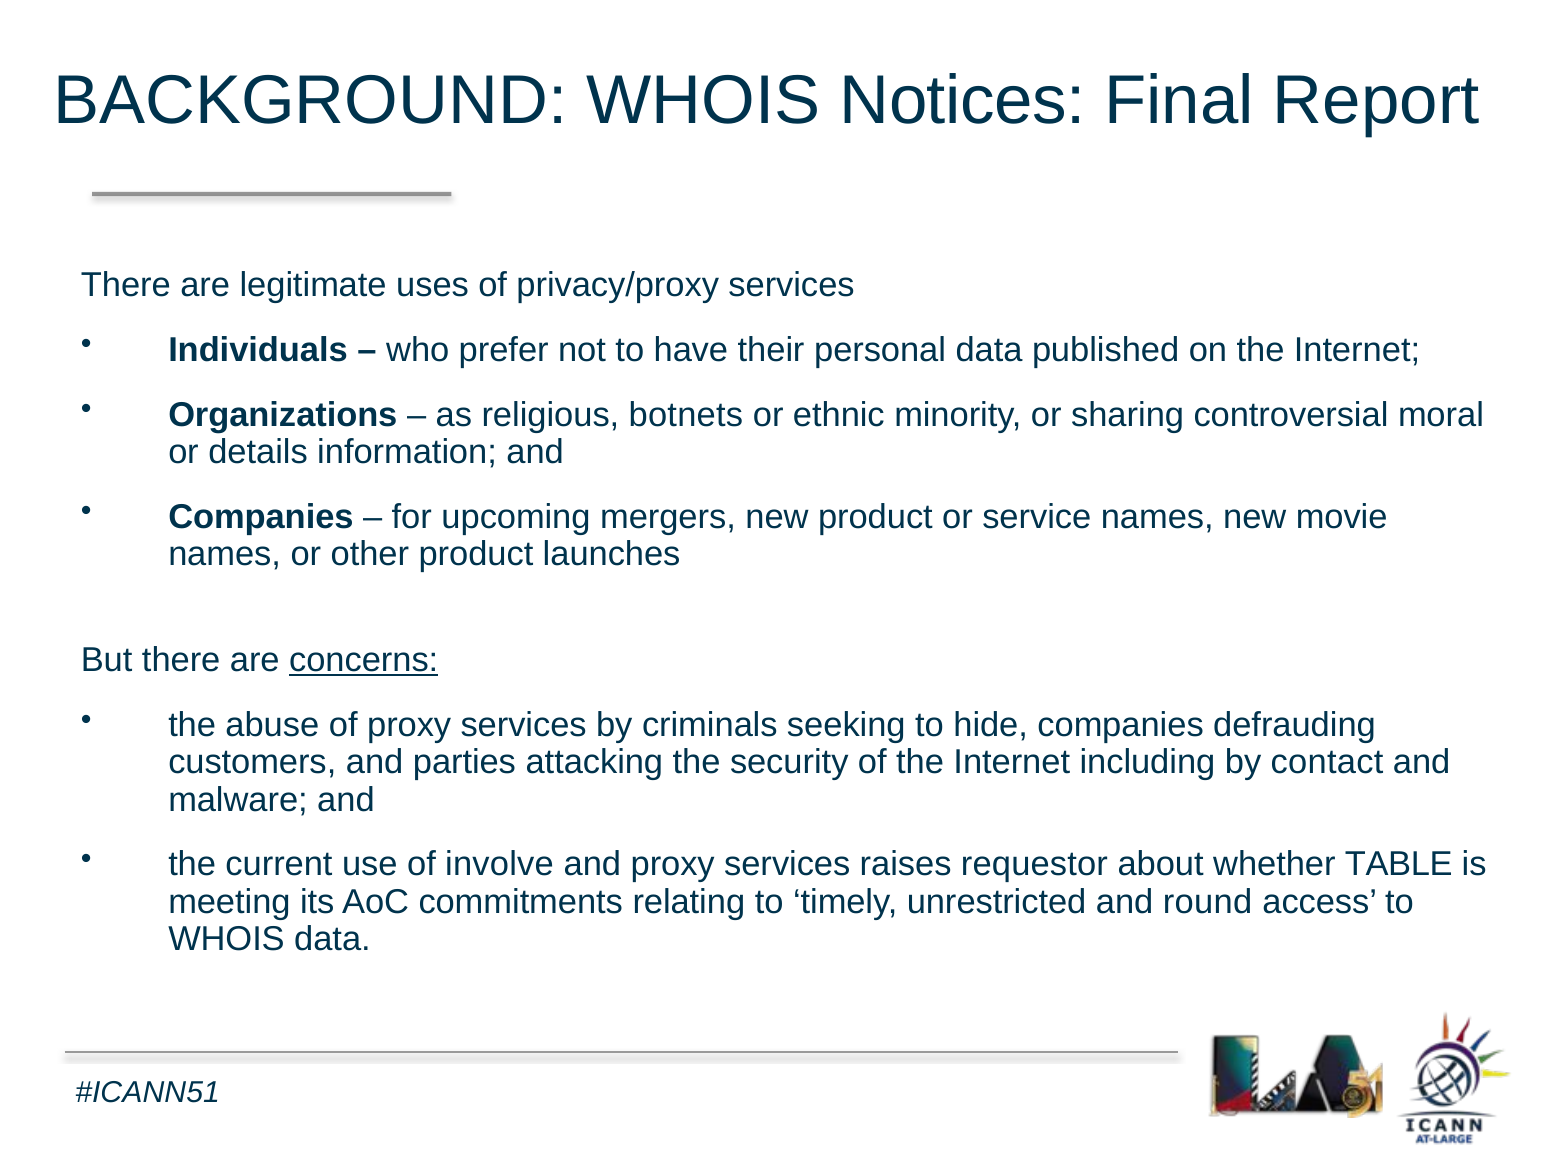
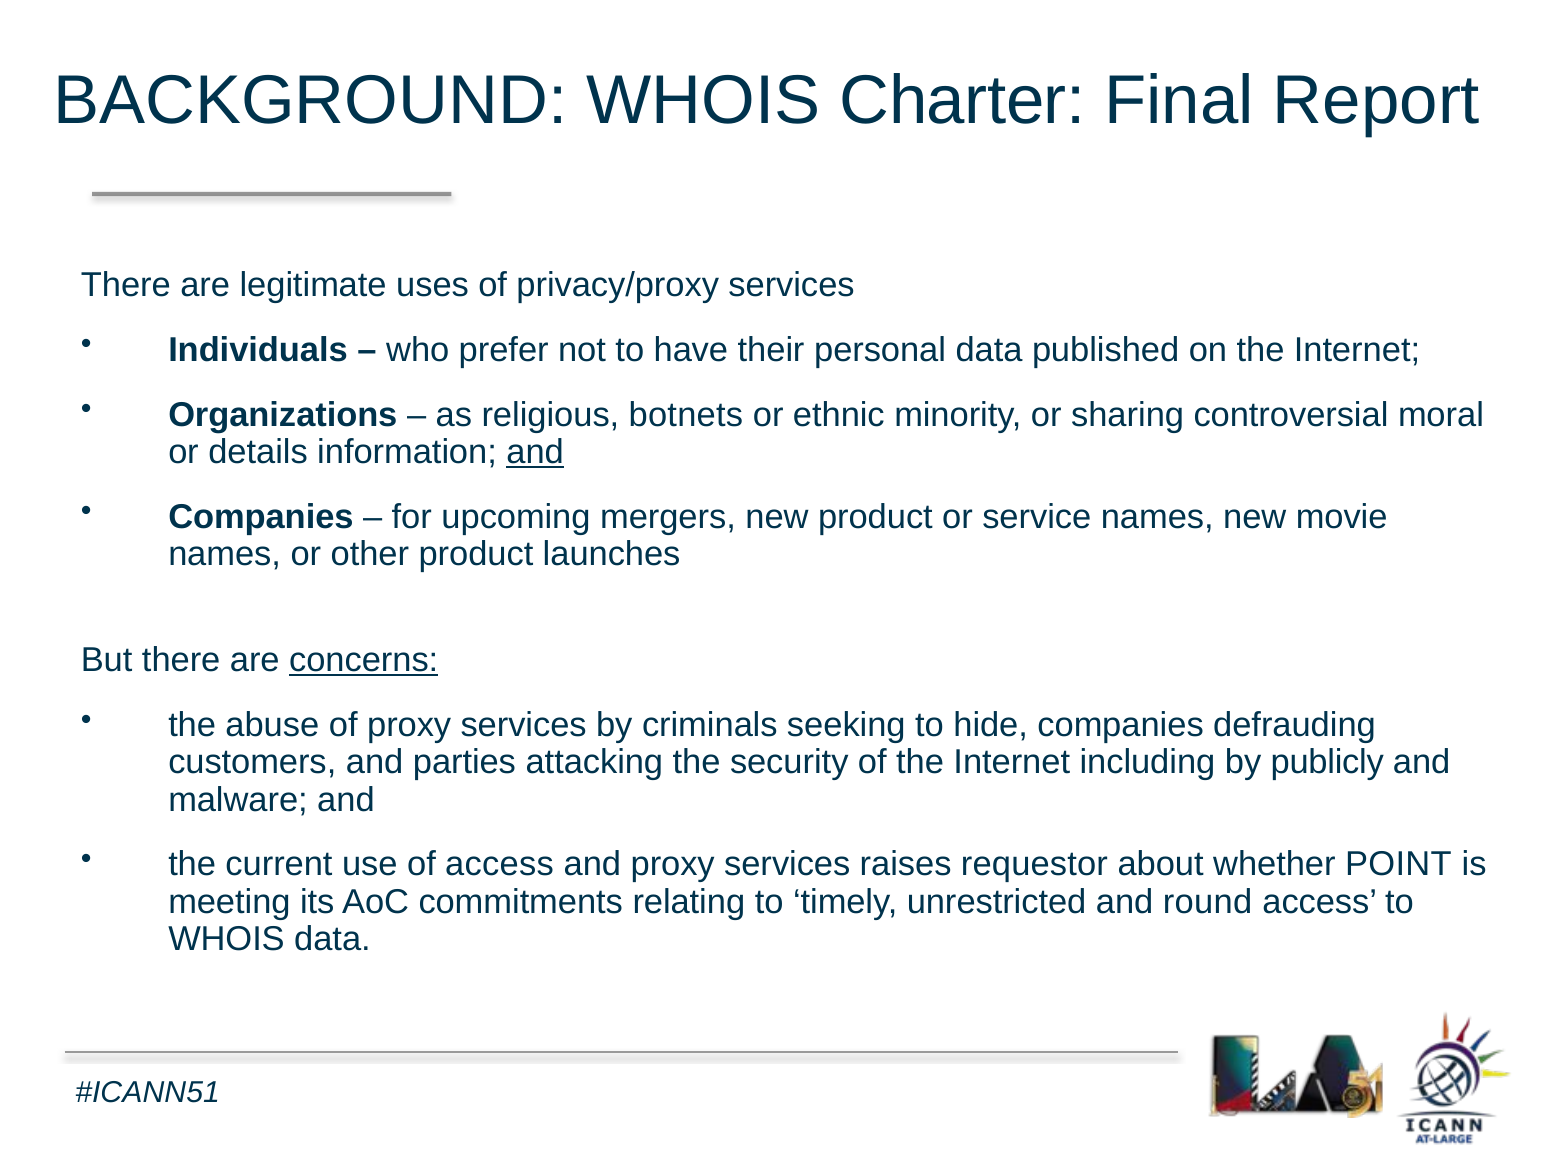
Notices: Notices -> Charter
and at (535, 452) underline: none -> present
contact: contact -> publicly
of involve: involve -> access
TABLE: TABLE -> POINT
